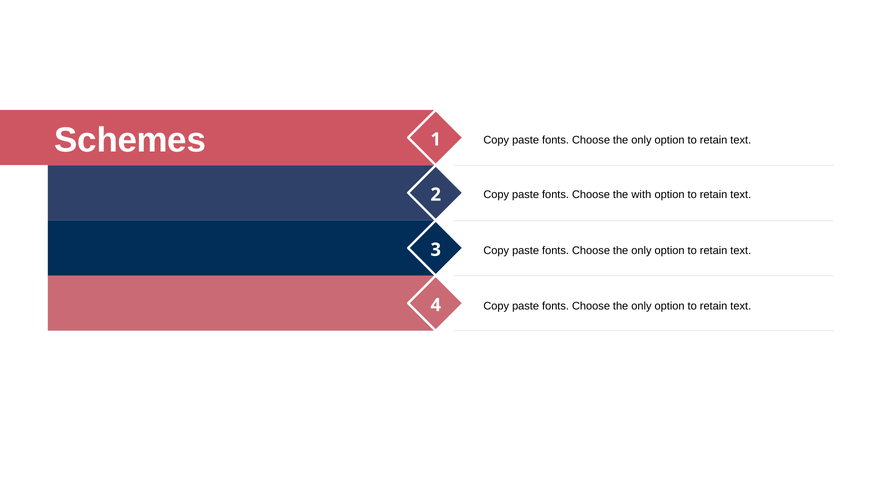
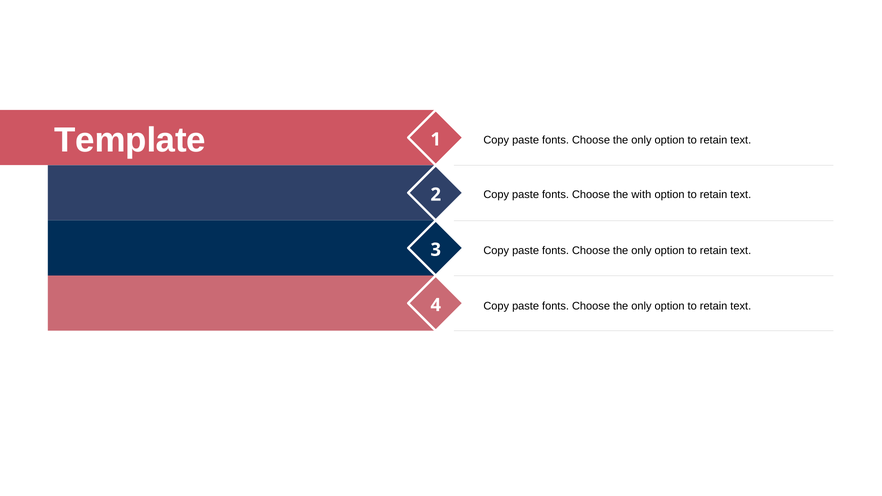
Schemes: Schemes -> Template
